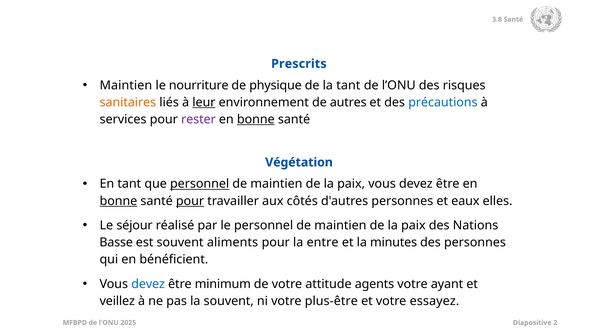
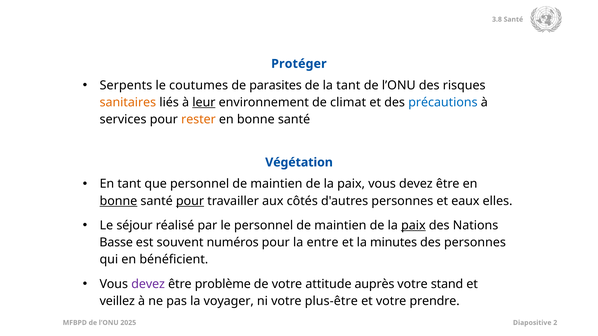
Prescrits: Prescrits -> Protéger
Maintien at (126, 85): Maintien -> Serpents
nourriture: nourriture -> coutumes
physique: physique -> parasites
autres: autres -> climat
rester colour: purple -> orange
bonne at (256, 119) underline: present -> none
personnel at (200, 184) underline: present -> none
paix at (413, 226) underline: none -> present
aliments: aliments -> numéros
devez at (148, 284) colour: blue -> purple
minimum: minimum -> problème
agents: agents -> auprès
ayant: ayant -> stand
la souvent: souvent -> voyager
essayez: essayez -> prendre
